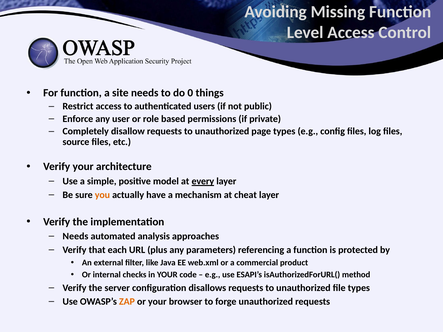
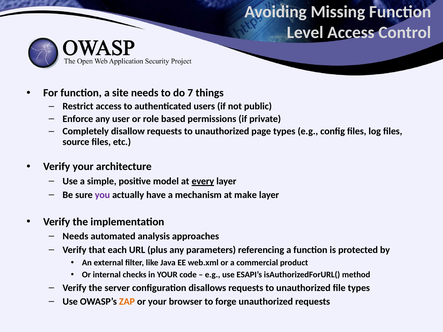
0: 0 -> 7
you colour: orange -> purple
cheat: cheat -> make
